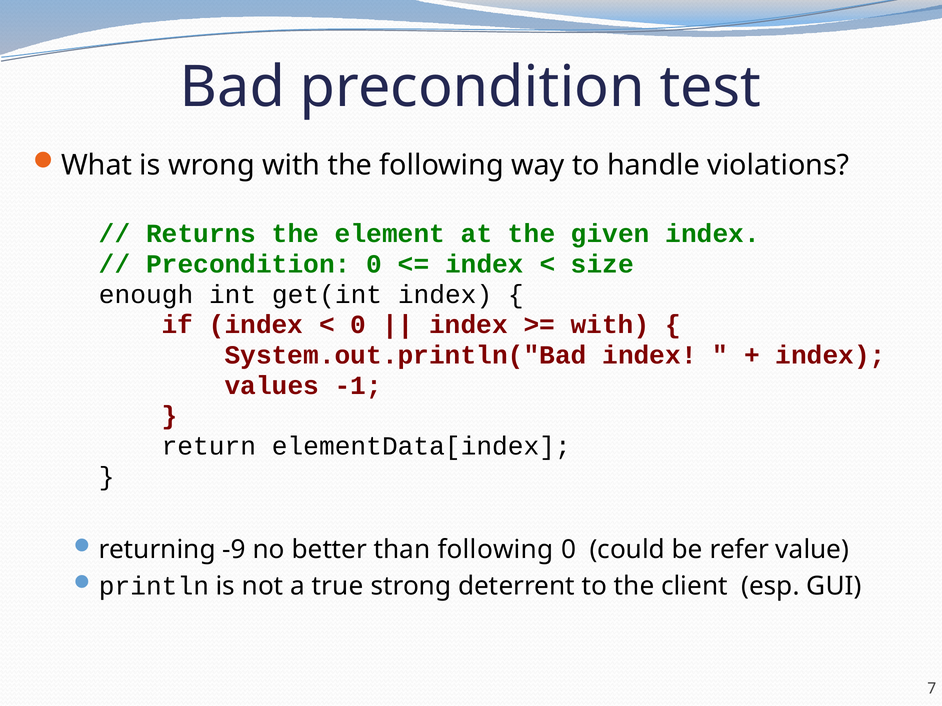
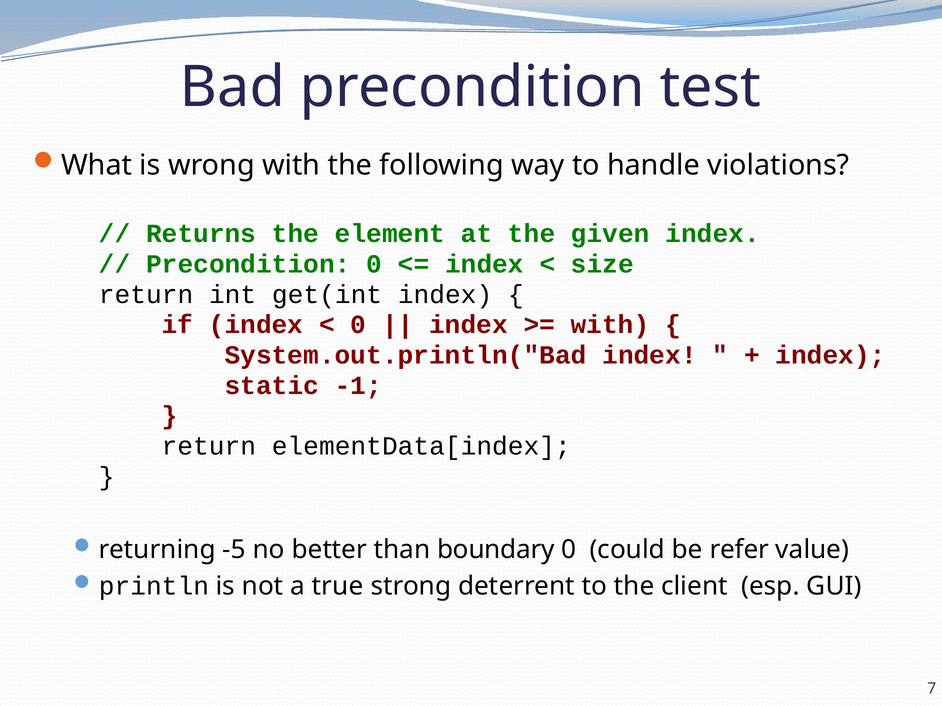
enough at (146, 295): enough -> return
values: values -> static
-9: -9 -> -5
than following: following -> boundary
